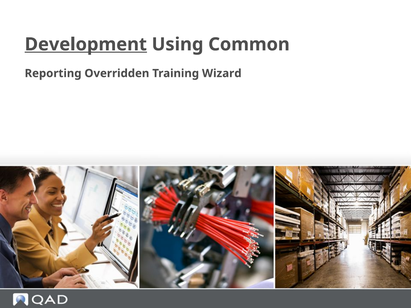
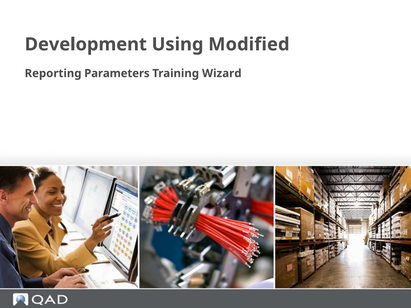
Development underline: present -> none
Common: Common -> Modified
Overridden: Overridden -> Parameters
